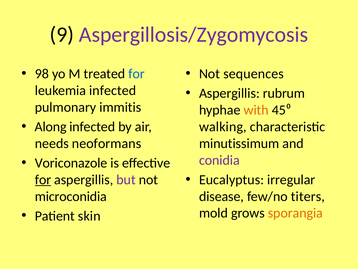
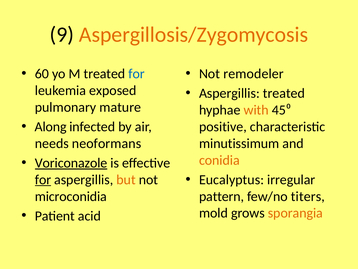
Aspergillosis/Zygomycosis colour: purple -> orange
98: 98 -> 60
sequences: sequences -> remodeler
leukemia infected: infected -> exposed
Aspergillis rubrum: rubrum -> treated
immitis: immitis -> mature
walking: walking -> positive
conidia colour: purple -> orange
Voriconazole underline: none -> present
but colour: purple -> orange
disease: disease -> pattern
skin: skin -> acid
